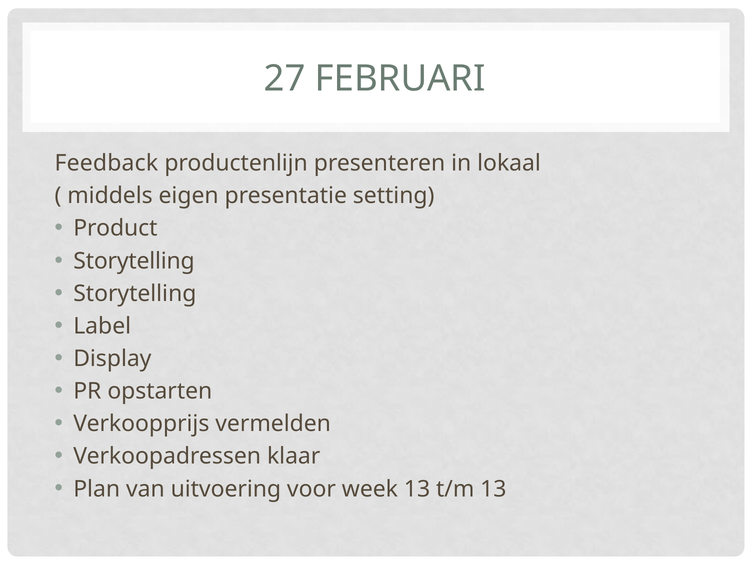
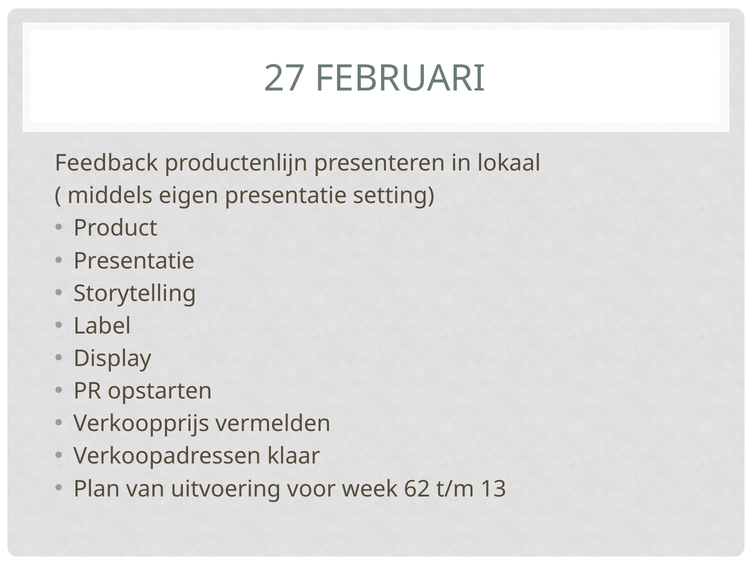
Storytelling at (134, 261): Storytelling -> Presentatie
week 13: 13 -> 62
